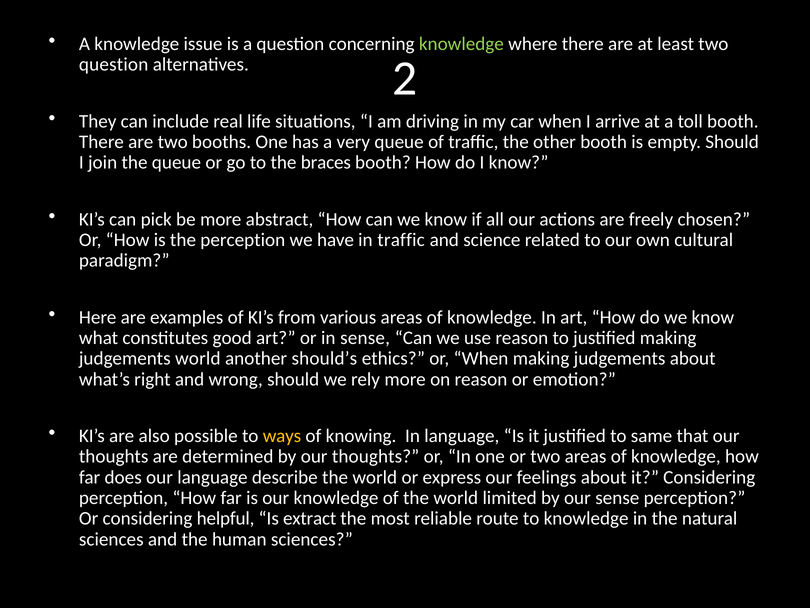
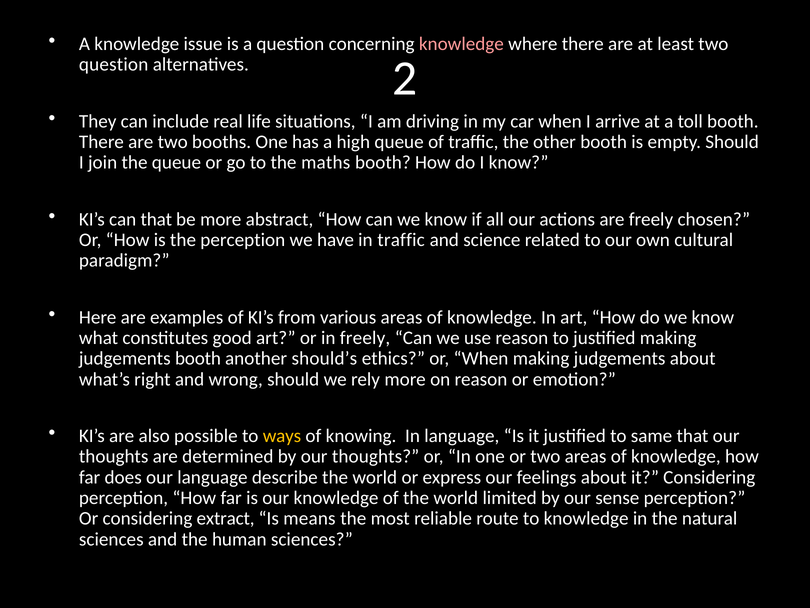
knowledge at (461, 44) colour: light green -> pink
very: very -> high
braces: braces -> maths
can pick: pick -> that
in sense: sense -> freely
judgements world: world -> booth
helpful: helpful -> extract
extract: extract -> means
